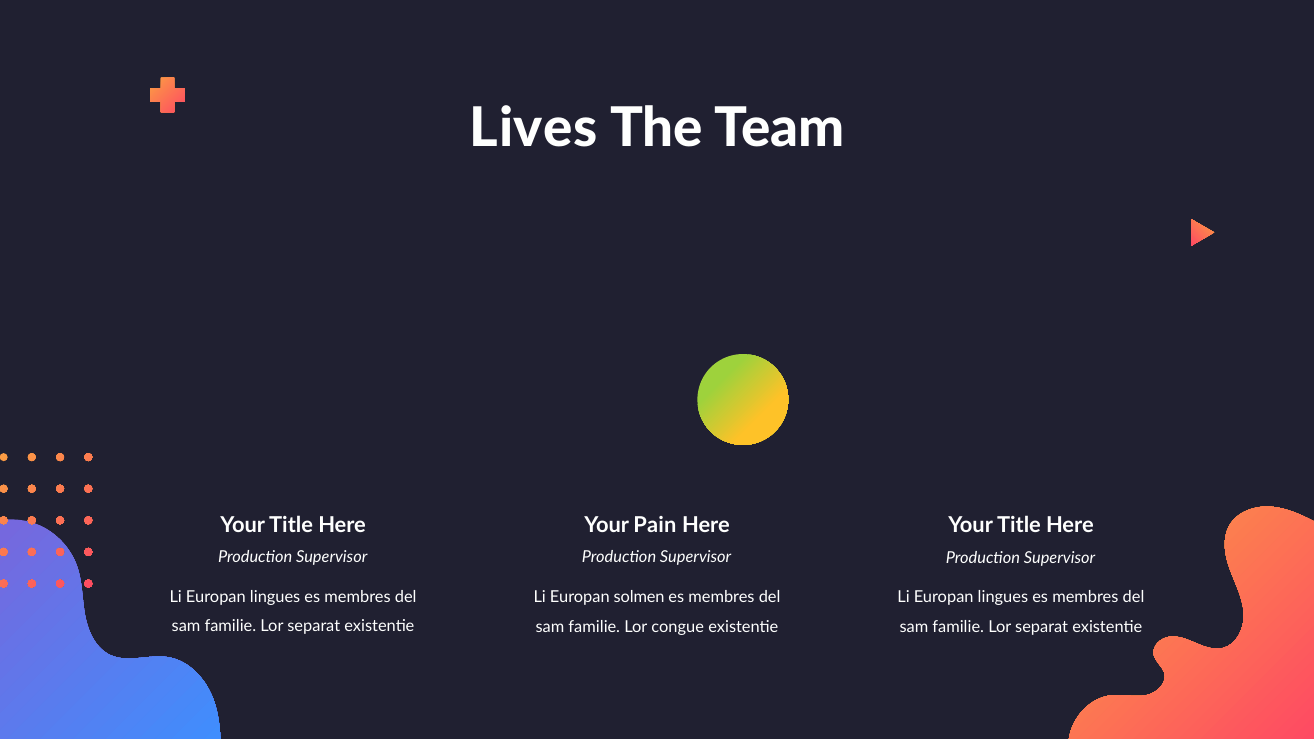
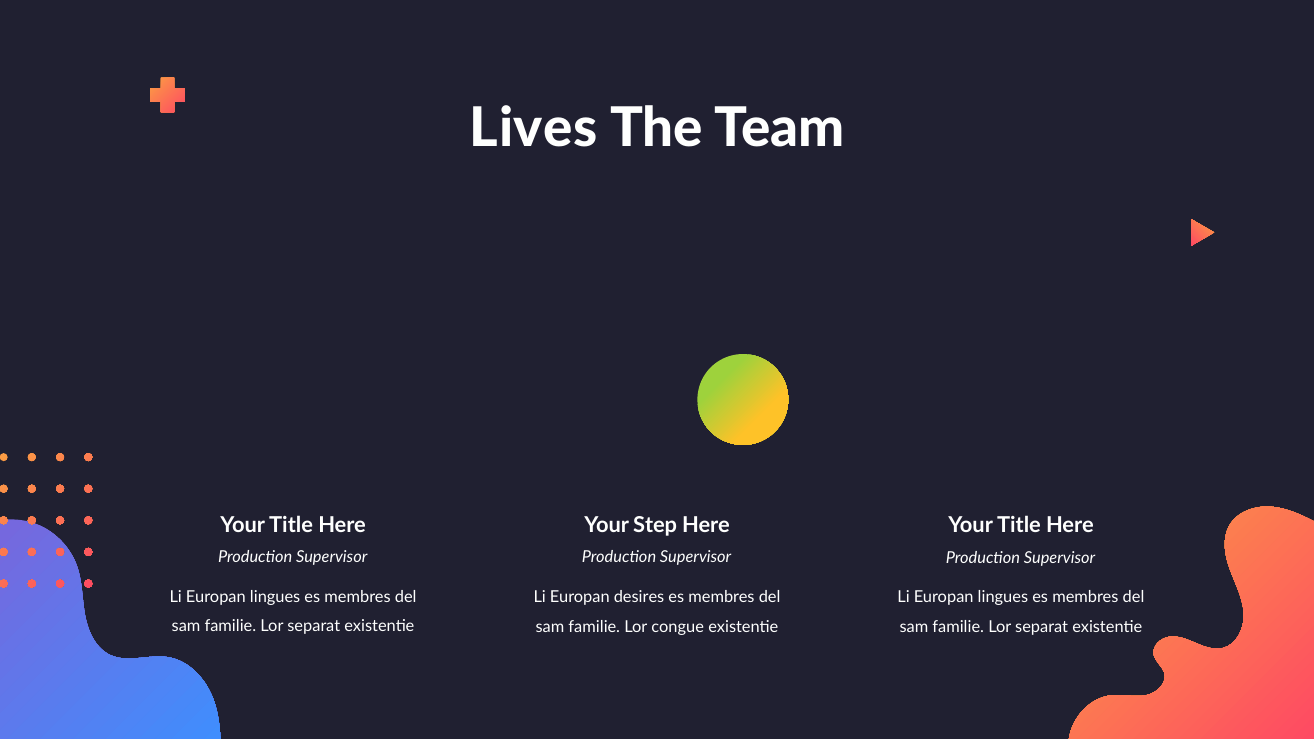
Pain: Pain -> Step
solmen: solmen -> desires
